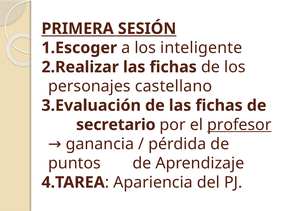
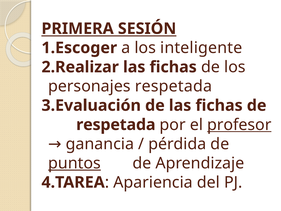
personajes castellano: castellano -> respetada
secretario at (116, 125): secretario -> respetada
puntos underline: none -> present
